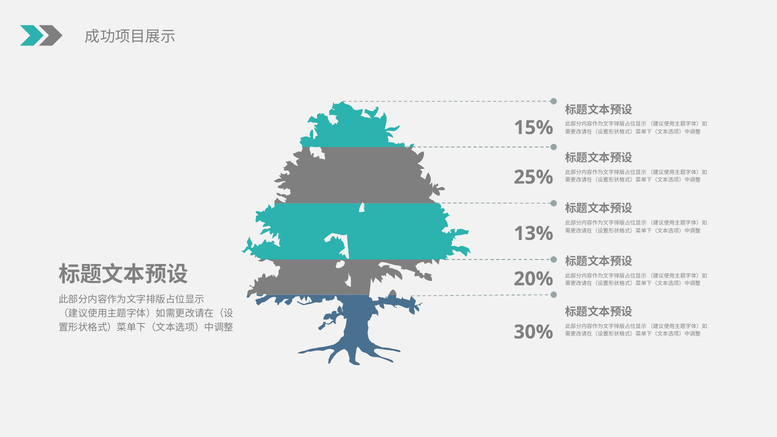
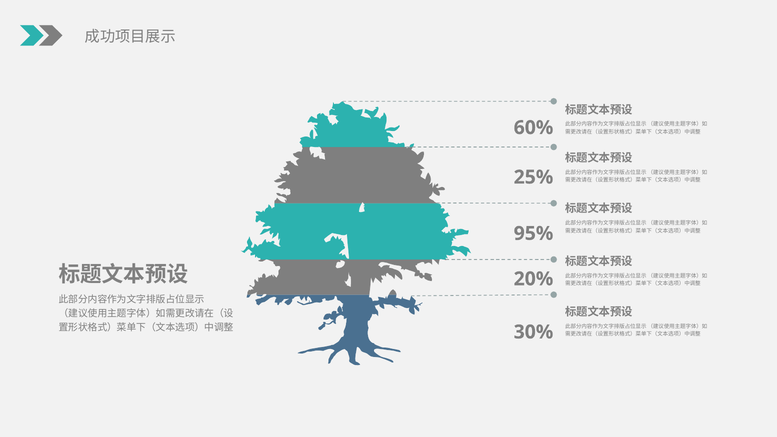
15%: 15% -> 60%
13%: 13% -> 95%
